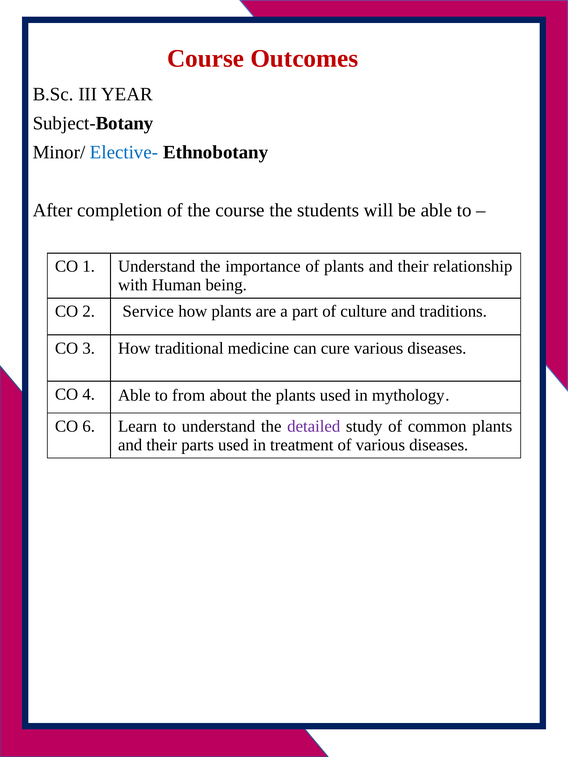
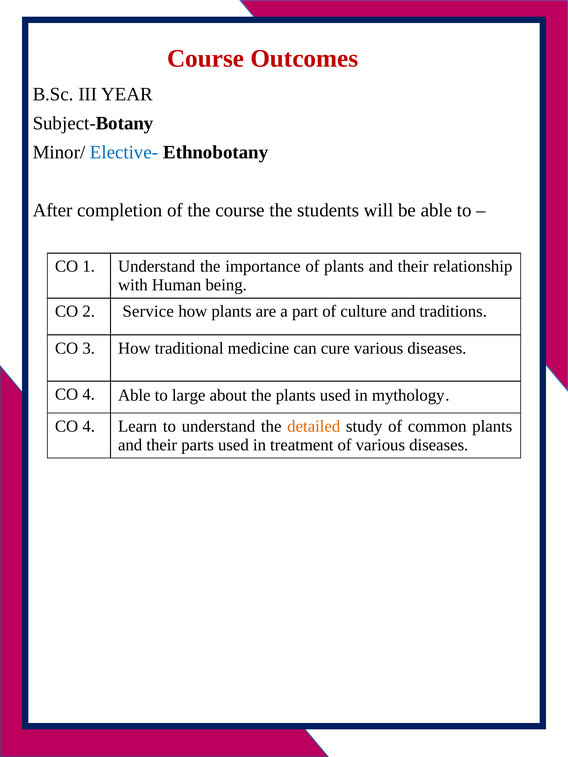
from: from -> large
6 at (89, 426): 6 -> 4
detailed colour: purple -> orange
